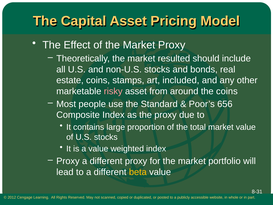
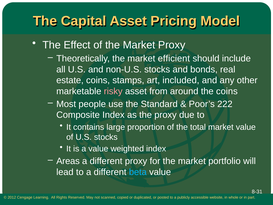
resulted: resulted -> efficient
656: 656 -> 222
Proxy at (68, 161): Proxy -> Areas
beta colour: yellow -> light blue
